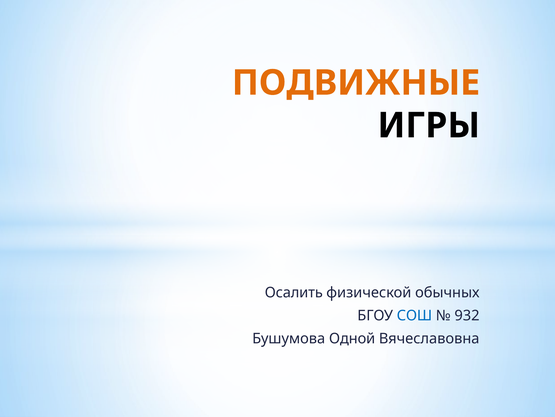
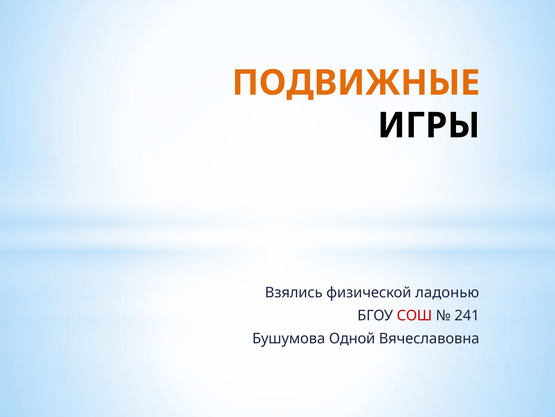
Осалить: Осалить -> Взялись
обычных: обычных -> ладонью
СОШ colour: blue -> red
932: 932 -> 241
